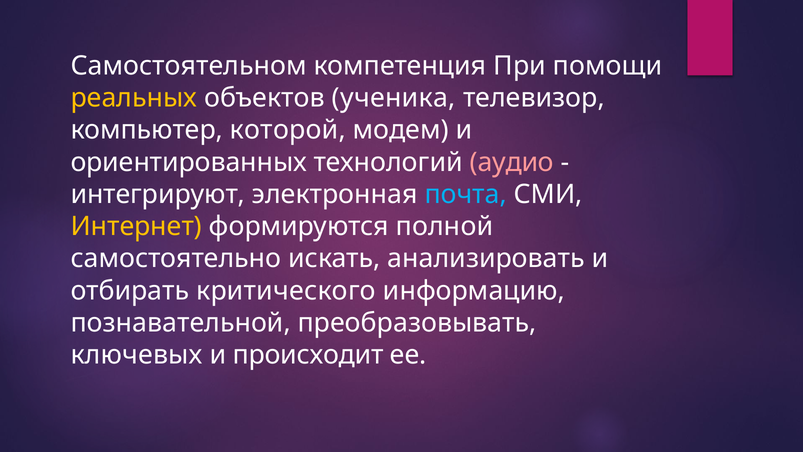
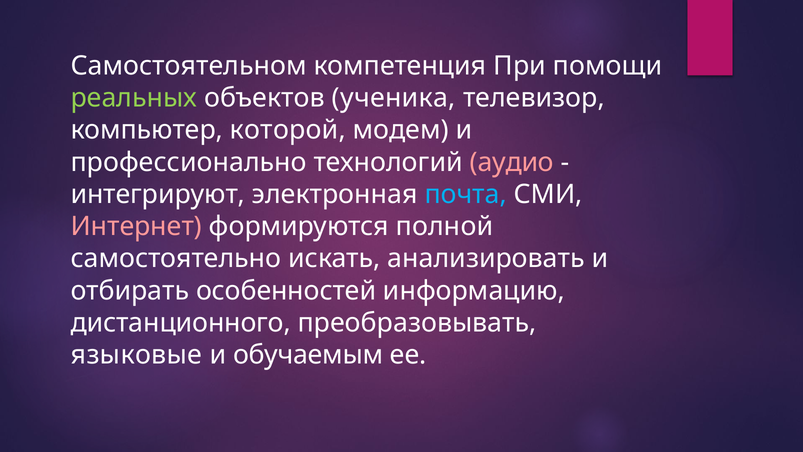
реальных colour: yellow -> light green
ориентированных: ориентированных -> профессионально
Интернет colour: yellow -> pink
критического: критического -> особенностей
познавательной: познавательной -> дистанционного
ключевых: ключевых -> языковые
происходит: происходит -> обучаемым
